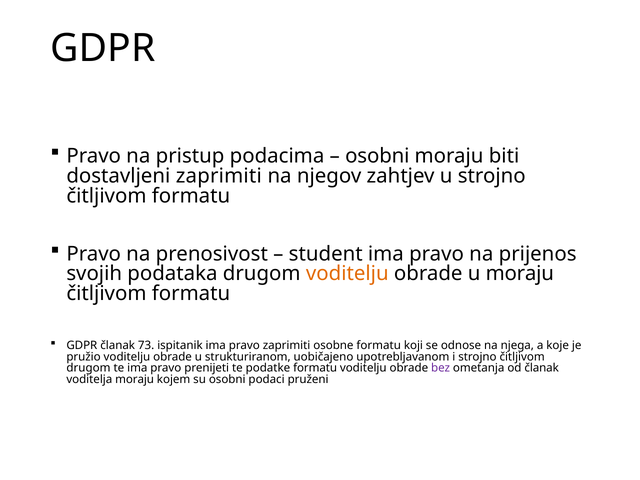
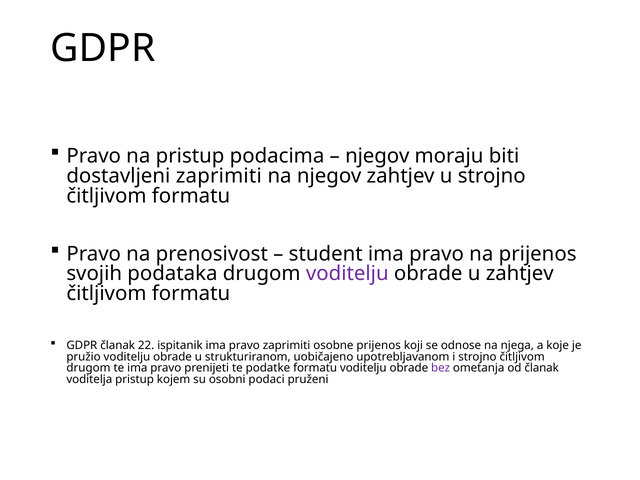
osobni at (377, 156): osobni -> njegov
voditelju at (347, 274) colour: orange -> purple
u moraju: moraju -> zahtjev
73: 73 -> 22
osobne formatu: formatu -> prijenos
voditelja moraju: moraju -> pristup
